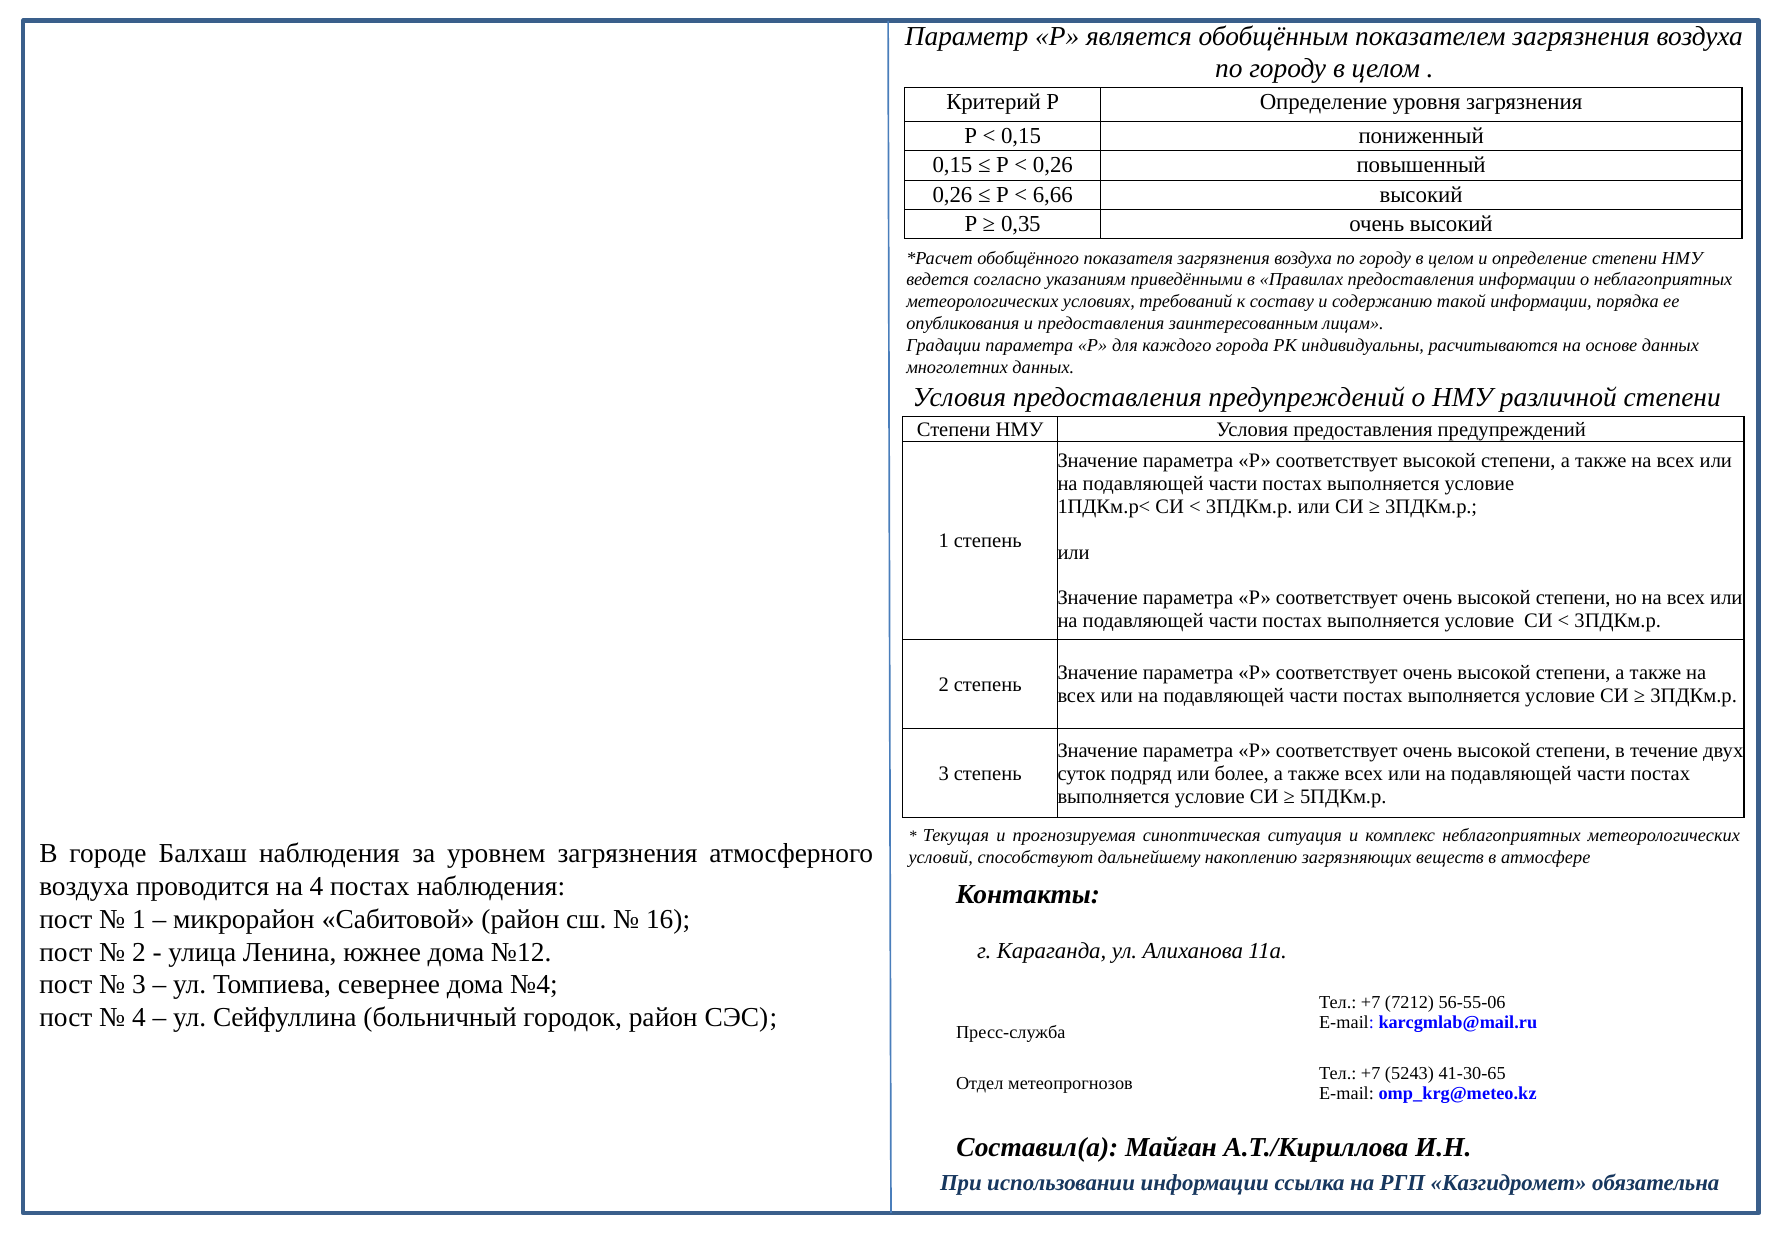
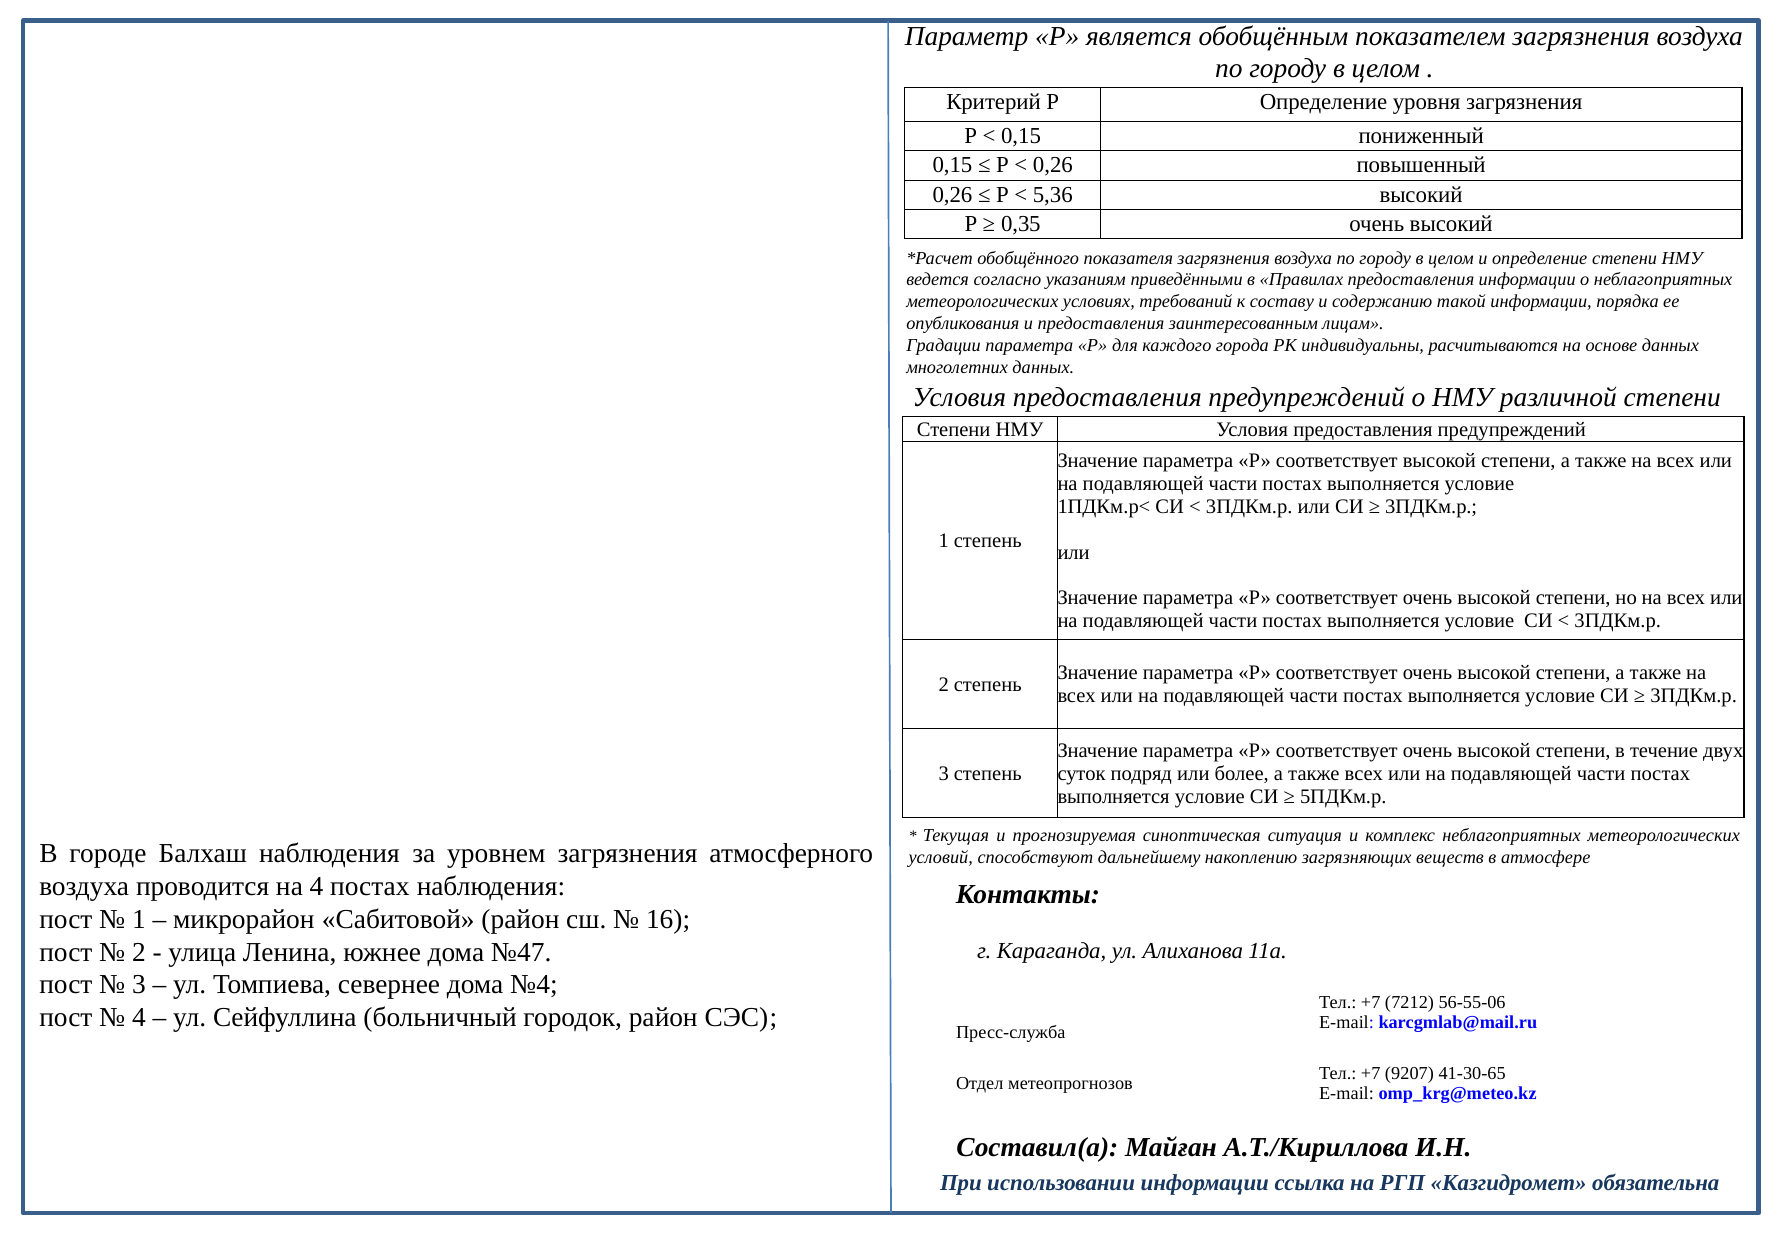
6,66: 6,66 -> 5,36
№12: №12 -> №47
5243: 5243 -> 9207
